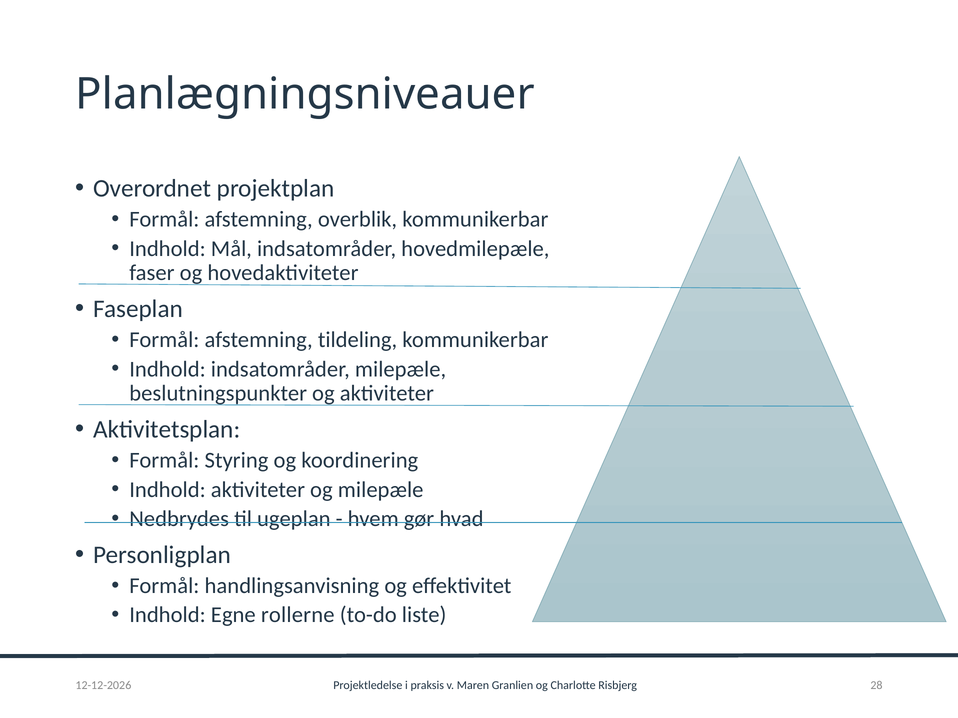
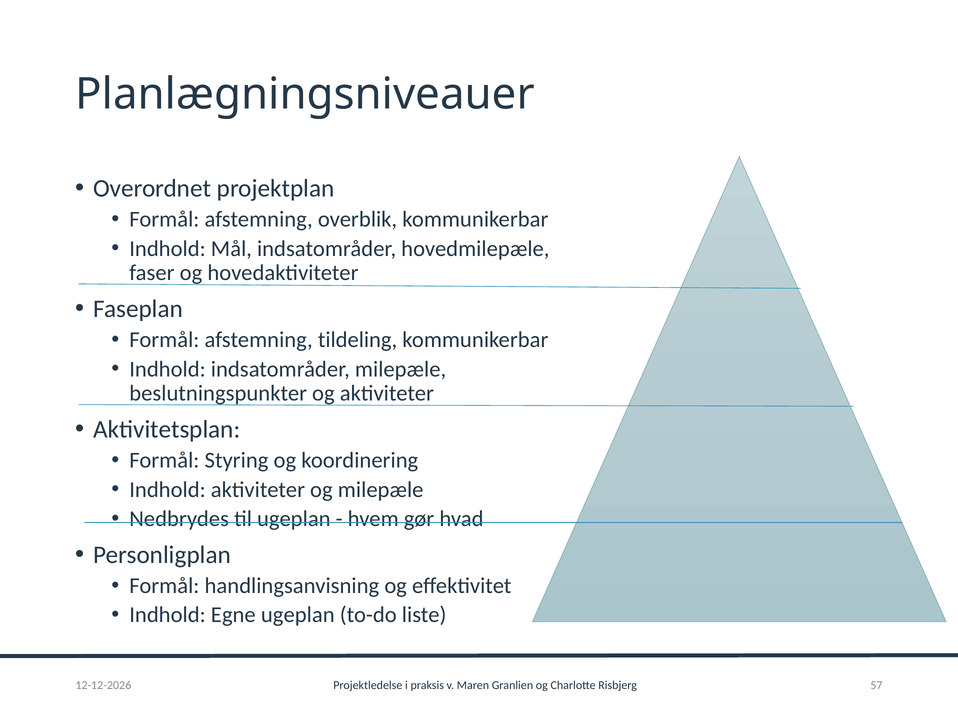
Egne rollerne: rollerne -> ugeplan
28: 28 -> 57
